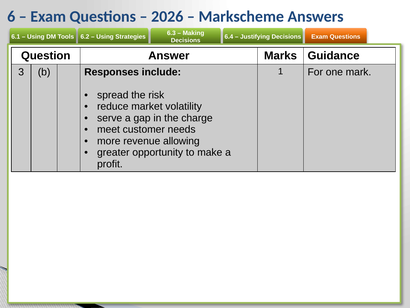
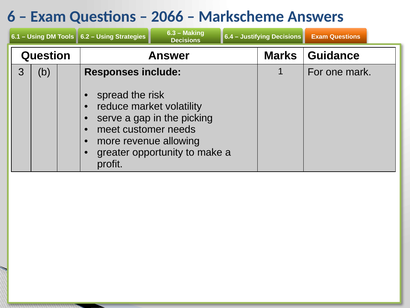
2026: 2026 -> 2066
charge: charge -> picking
